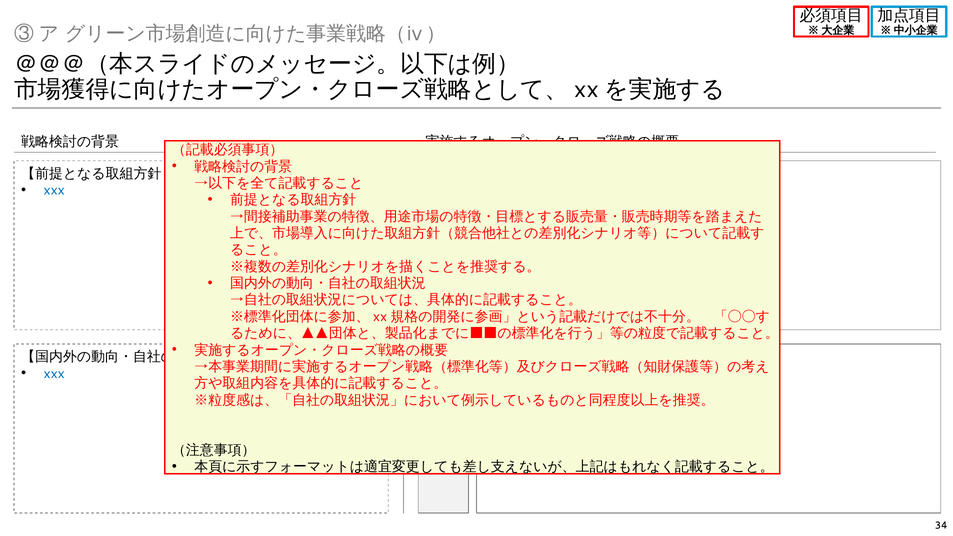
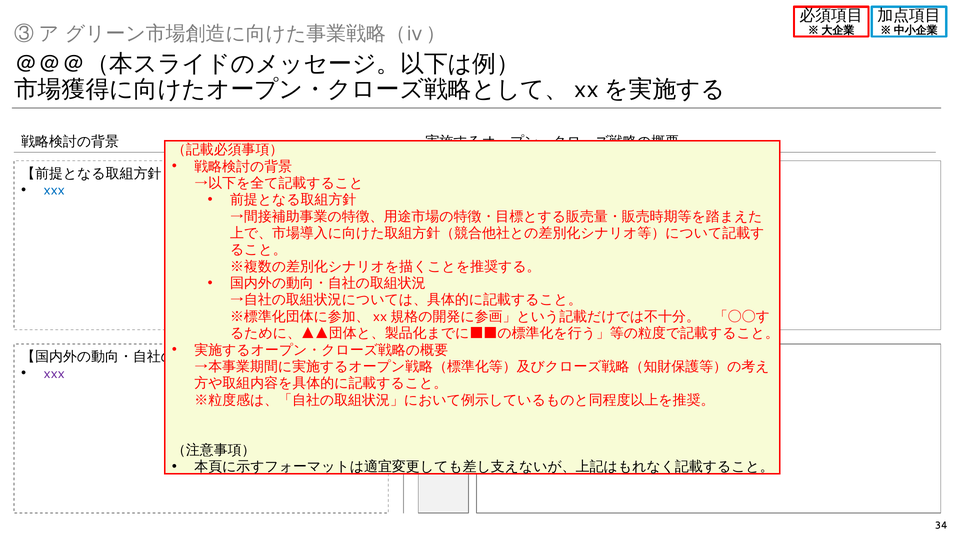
xxx at (54, 374) colour: blue -> purple
